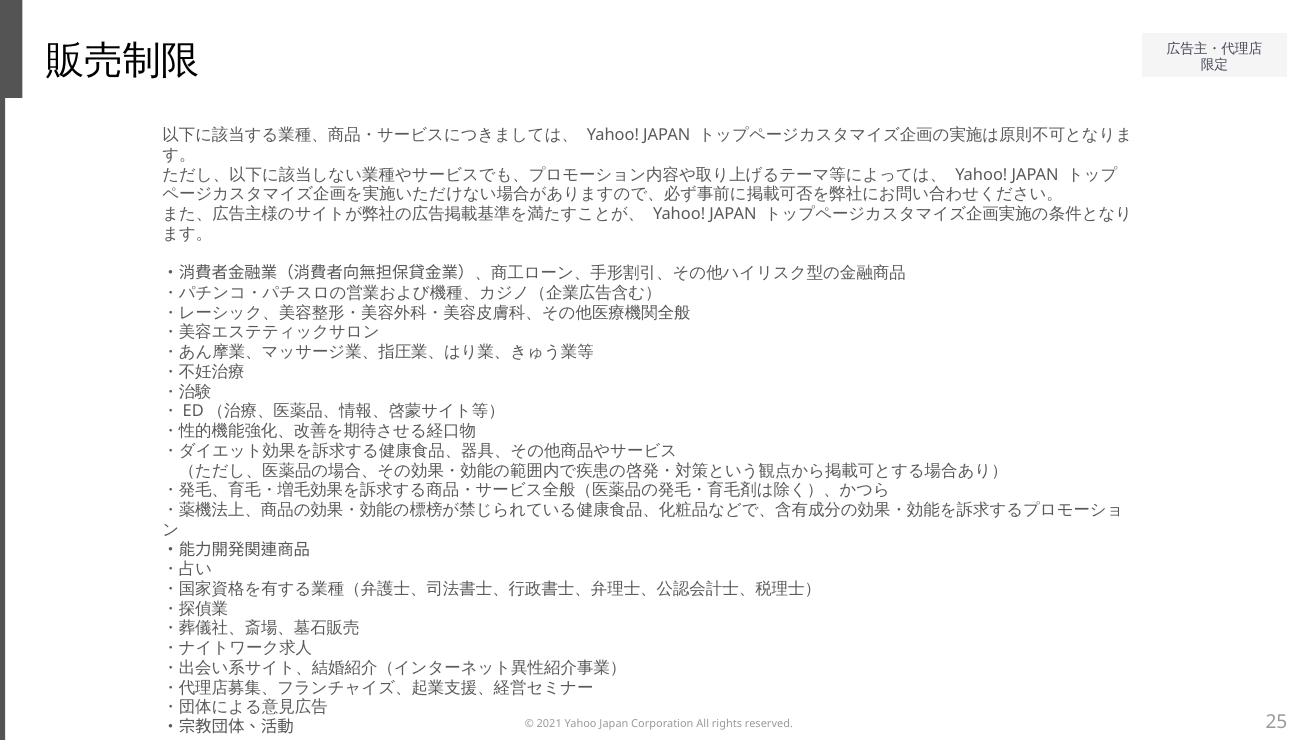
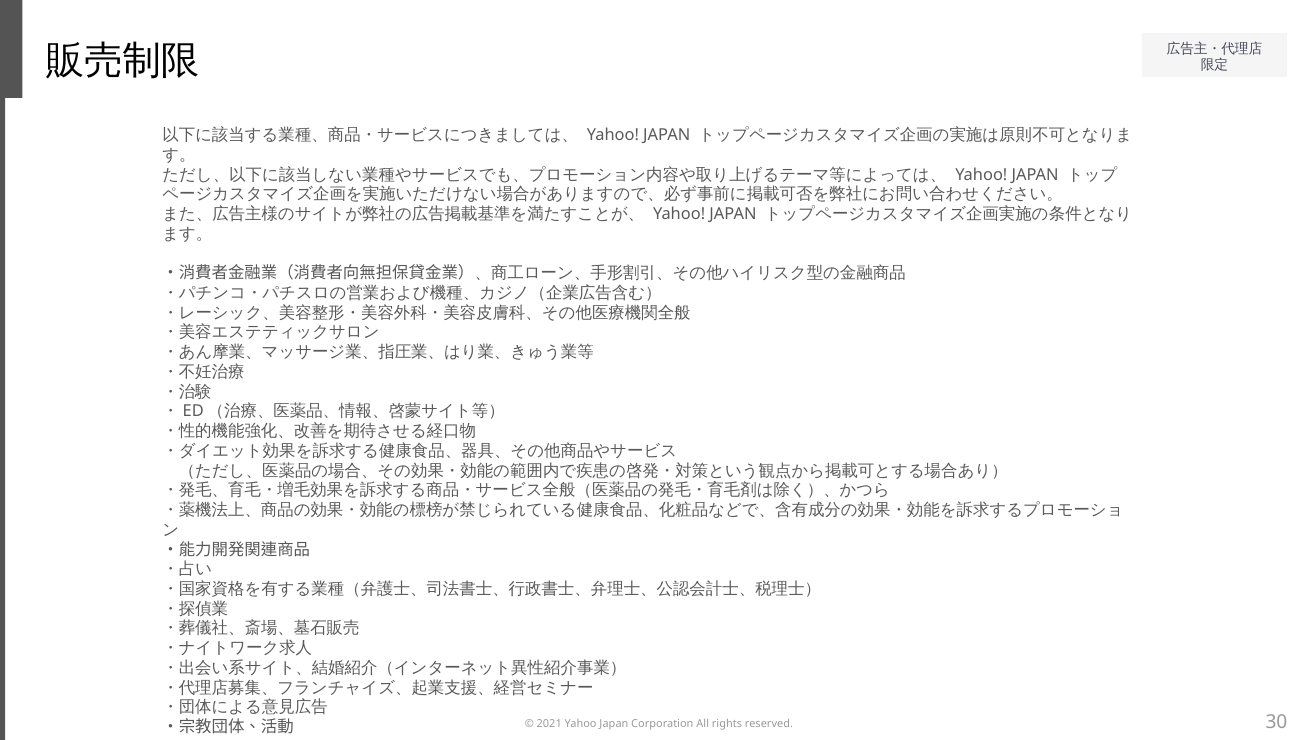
25: 25 -> 30
